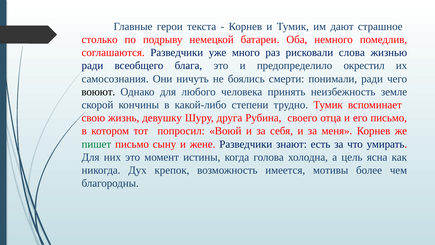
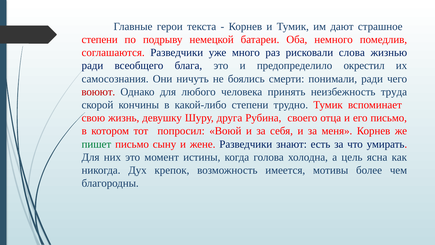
столько at (100, 40): столько -> степени
воюют colour: black -> red
земле: земле -> труда
